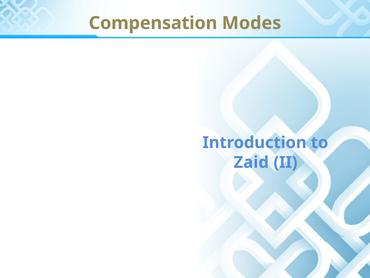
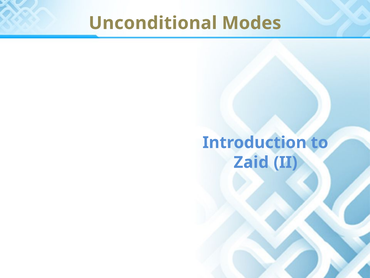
Compensation: Compensation -> Unconditional
